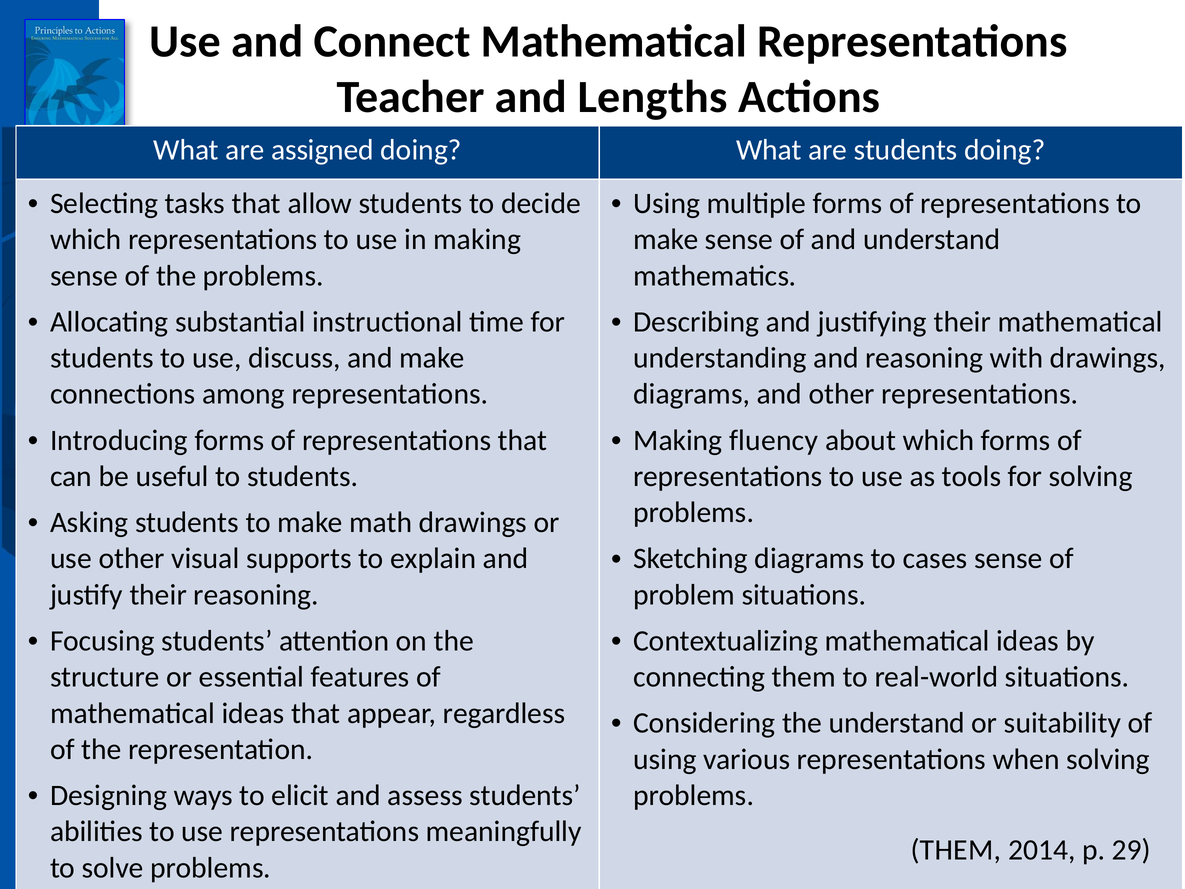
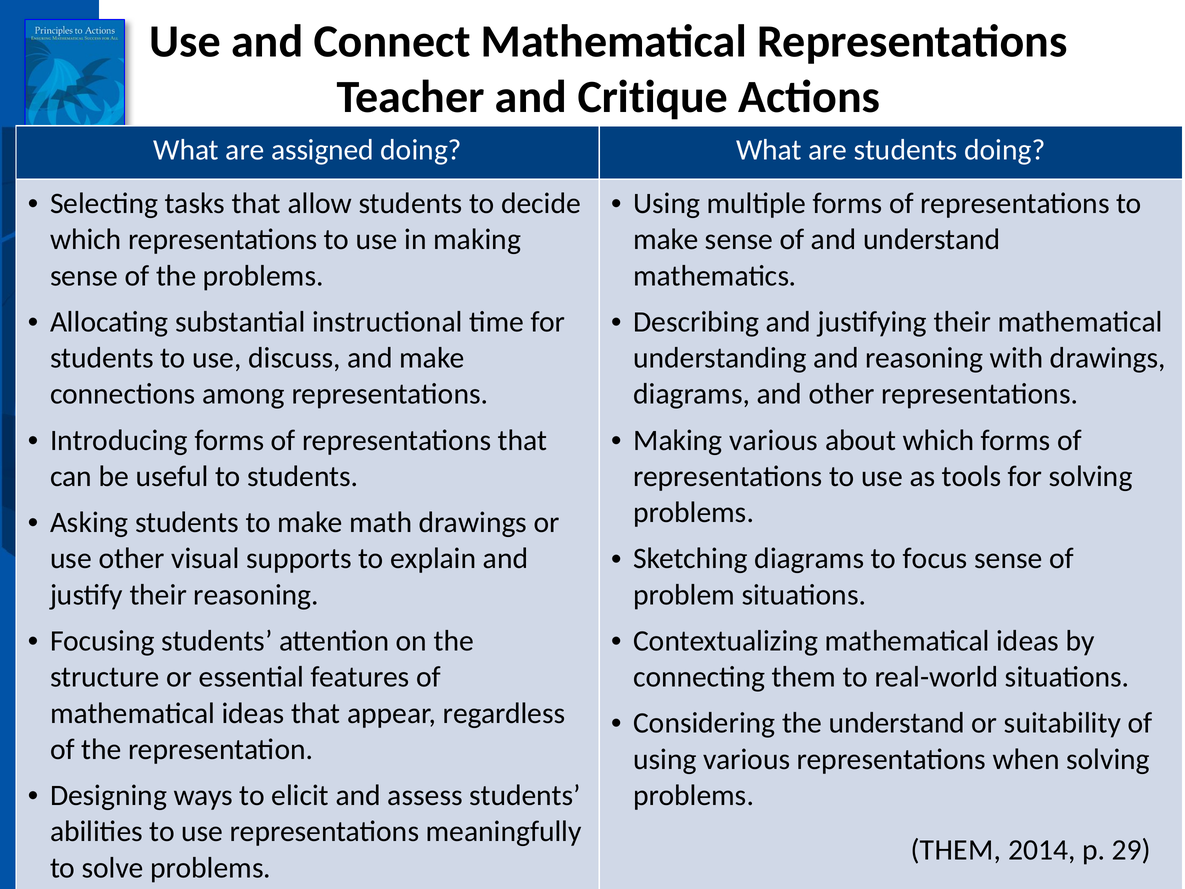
Lengths: Lengths -> Critique
Making fluency: fluency -> various
cases: cases -> focus
